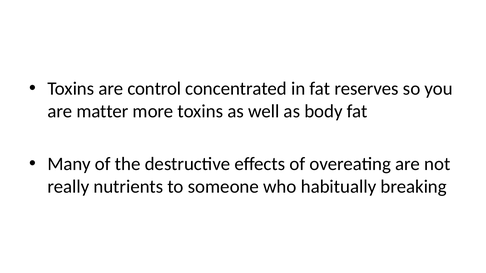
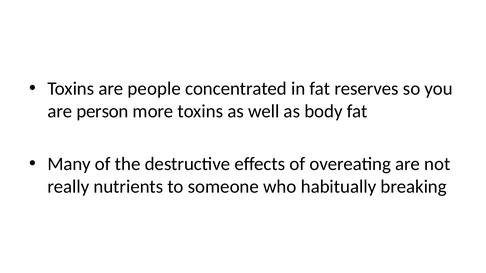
control: control -> people
matter: matter -> person
